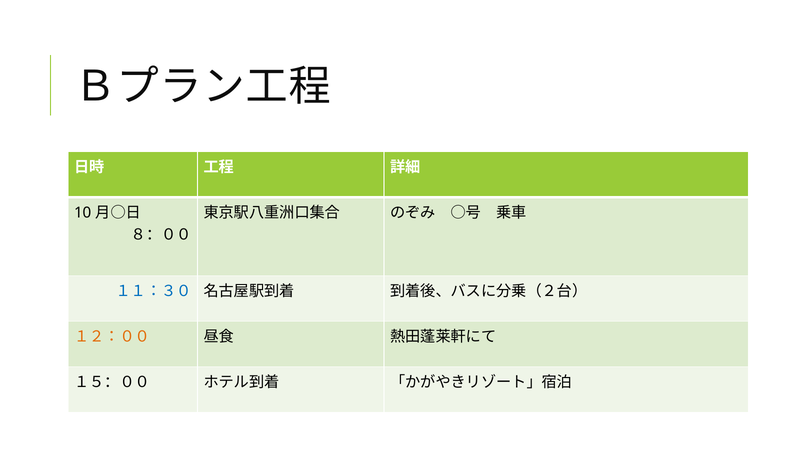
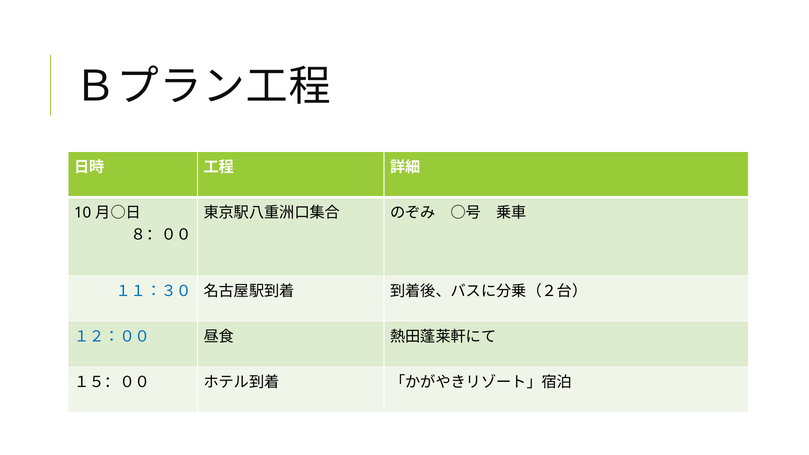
１２：００ colour: orange -> blue
